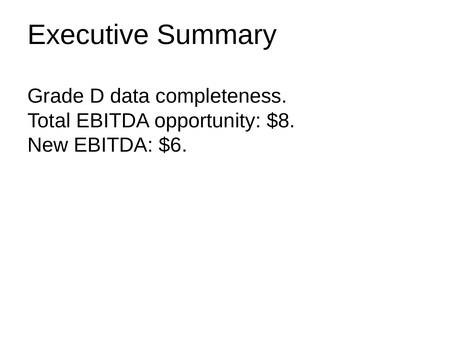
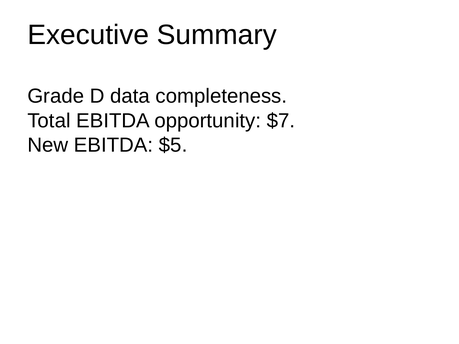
$8: $8 -> $7
$6: $6 -> $5
